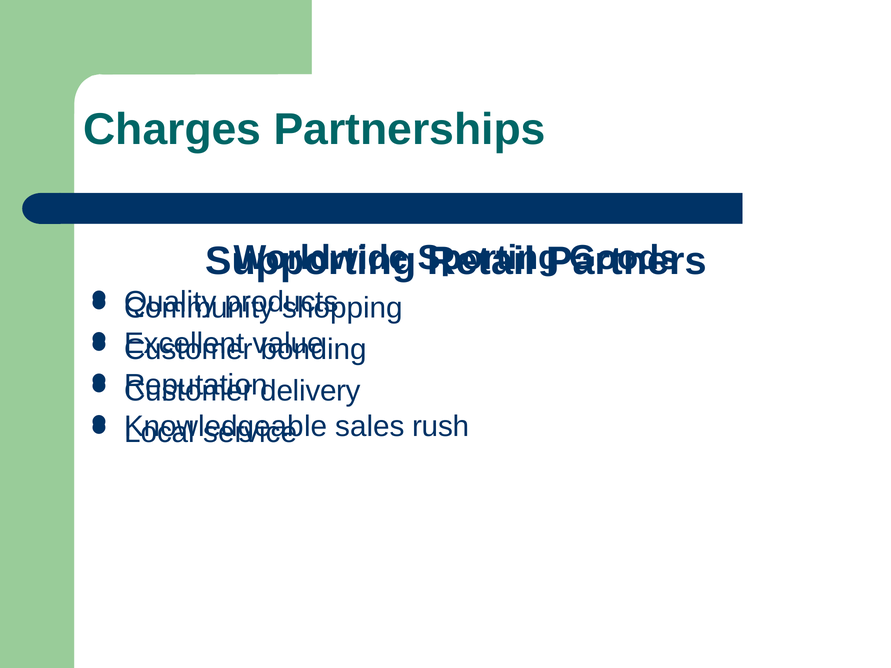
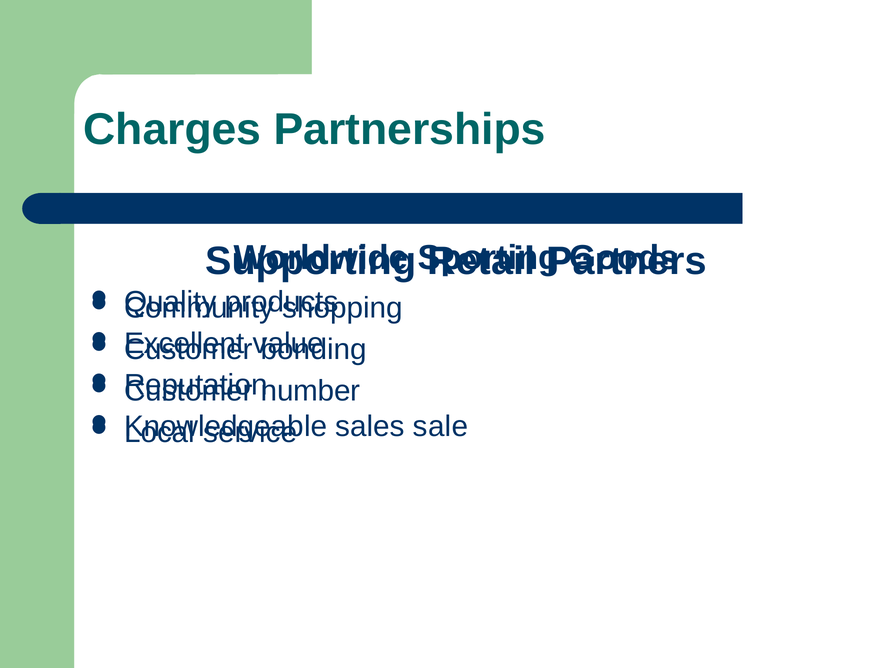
delivery: delivery -> number
rush: rush -> sale
